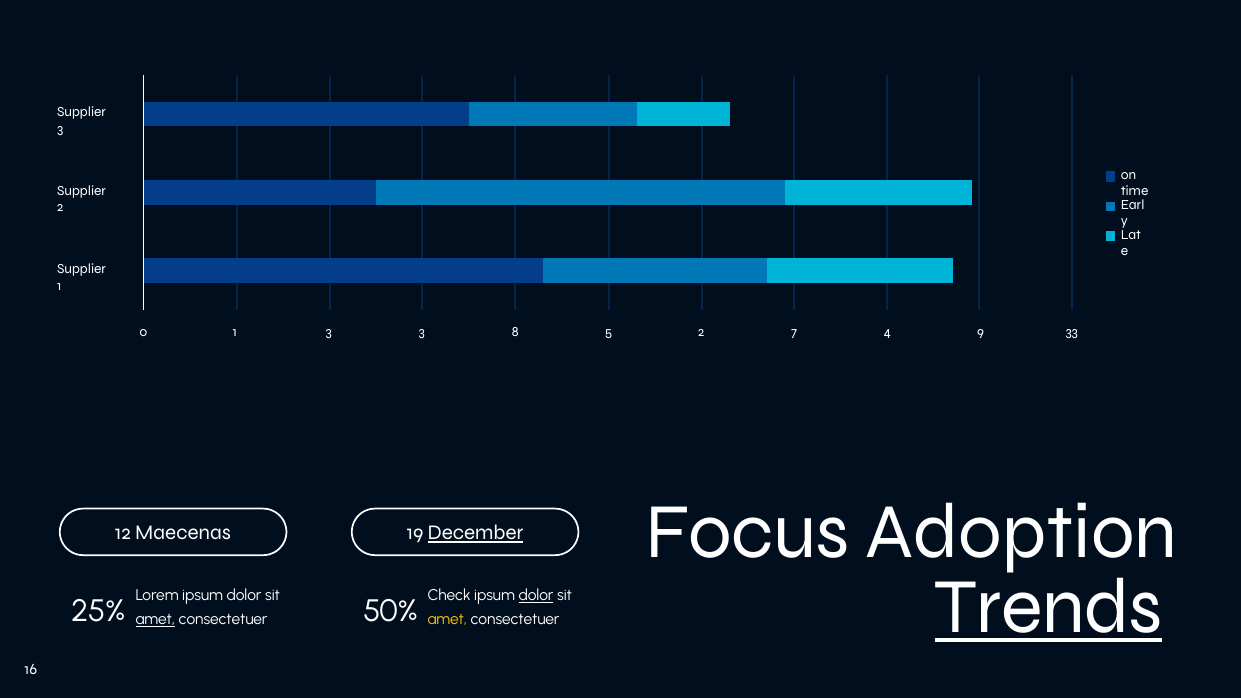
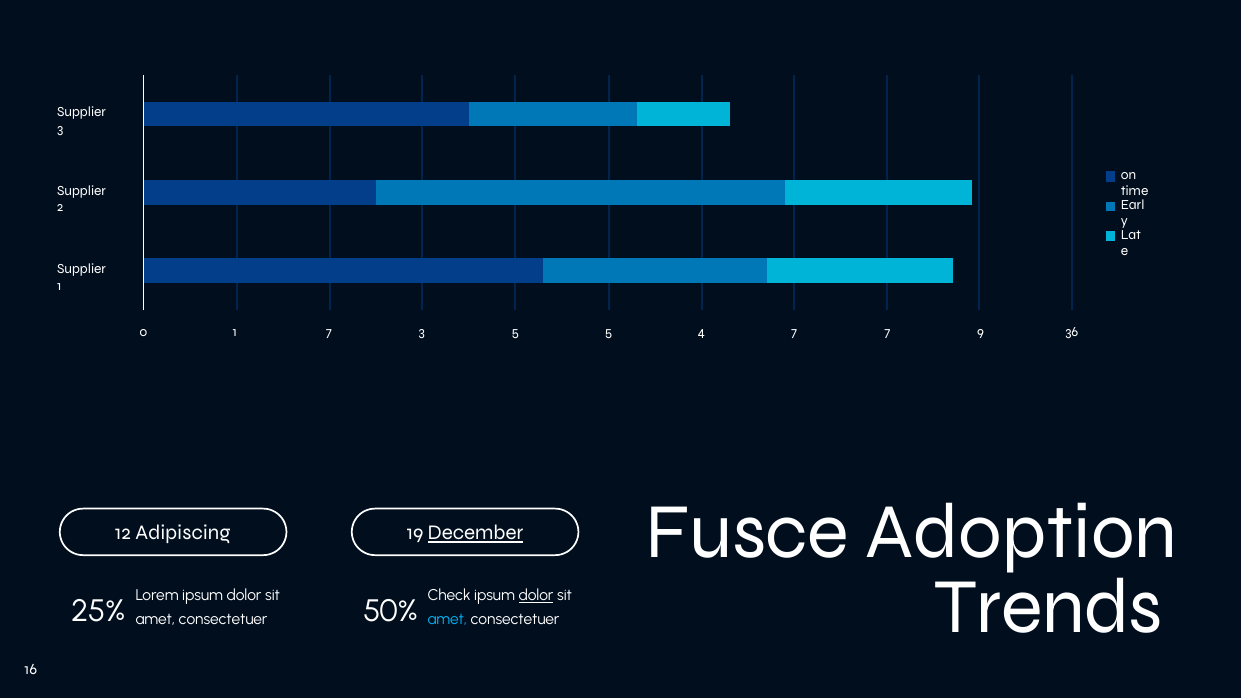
1 3: 3 -> 7
3 8: 8 -> 5
5 2: 2 -> 4
7 4: 4 -> 7
33: 33 -> 36
Focus: Focus -> Fusce
Maecenas: Maecenas -> Adipiscing
Trends underline: present -> none
amet at (155, 620) underline: present -> none
amet at (447, 620) colour: yellow -> light blue
